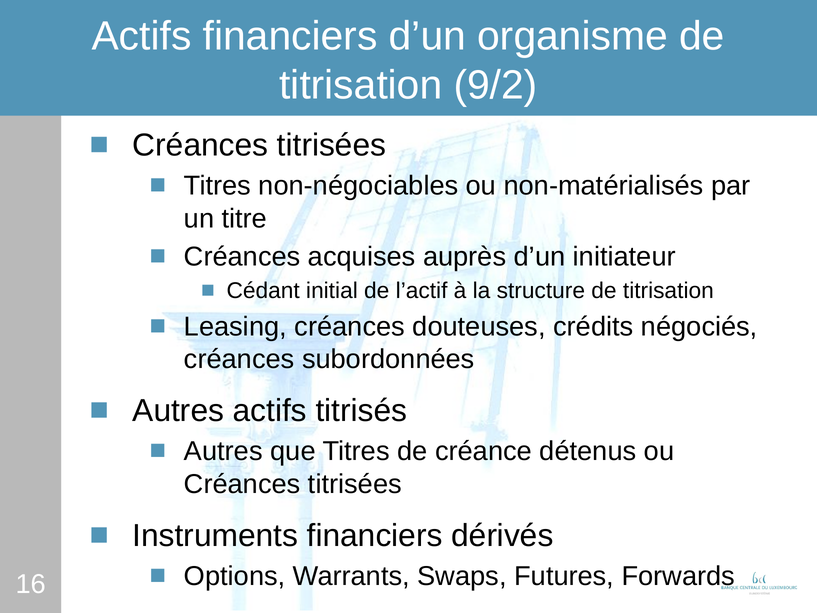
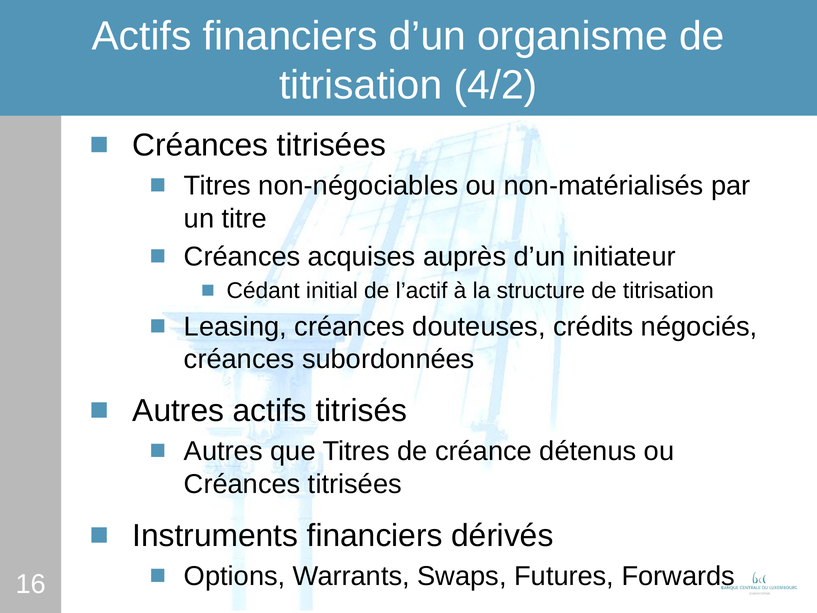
9/2: 9/2 -> 4/2
